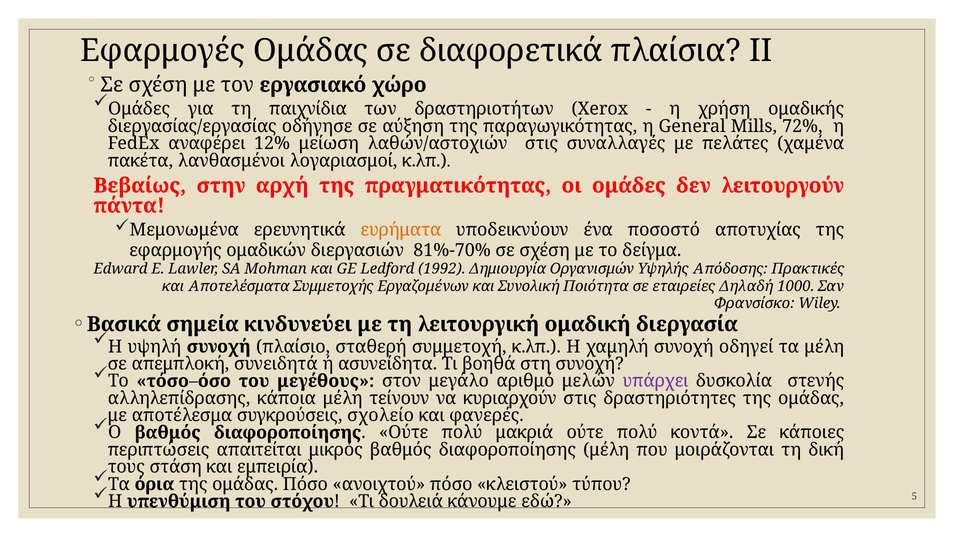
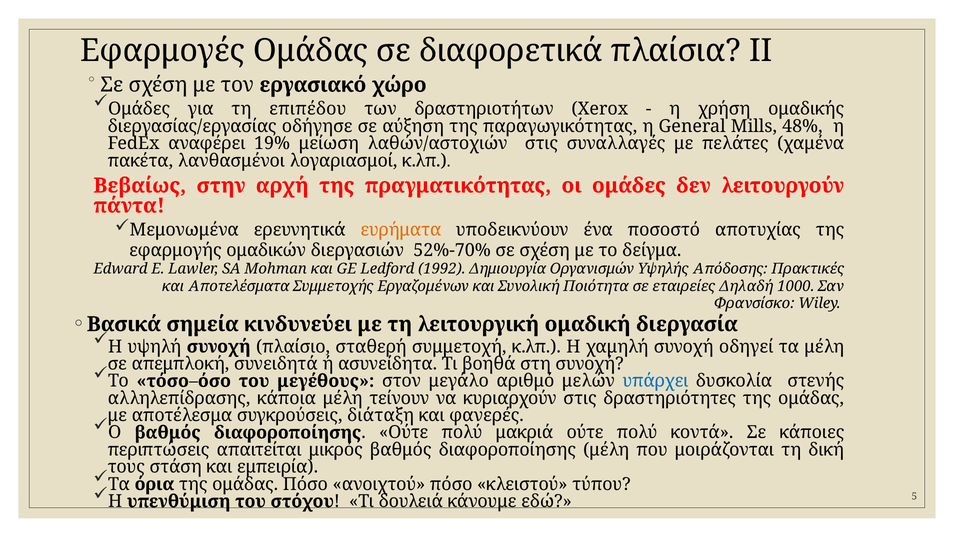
παιχνίδια: παιχνίδια -> επιπέδου
72%: 72% -> 48%
12%: 12% -> 19%
81%-70%: 81%-70% -> 52%-70%
υπάρχει colour: purple -> blue
σχολείο: σχολείο -> διάταξη
